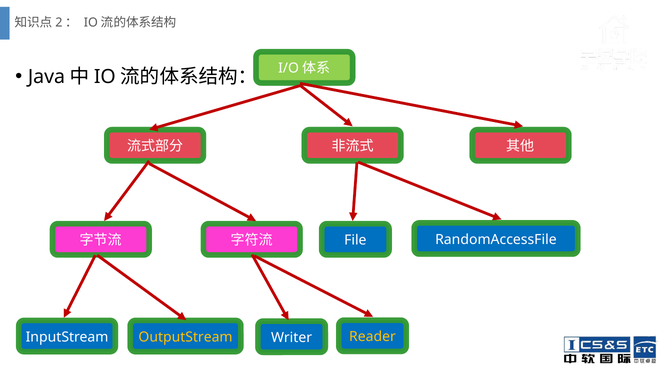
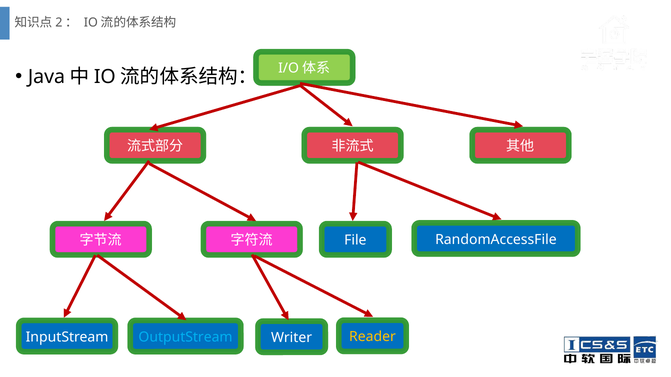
OutputStream colour: yellow -> light blue
